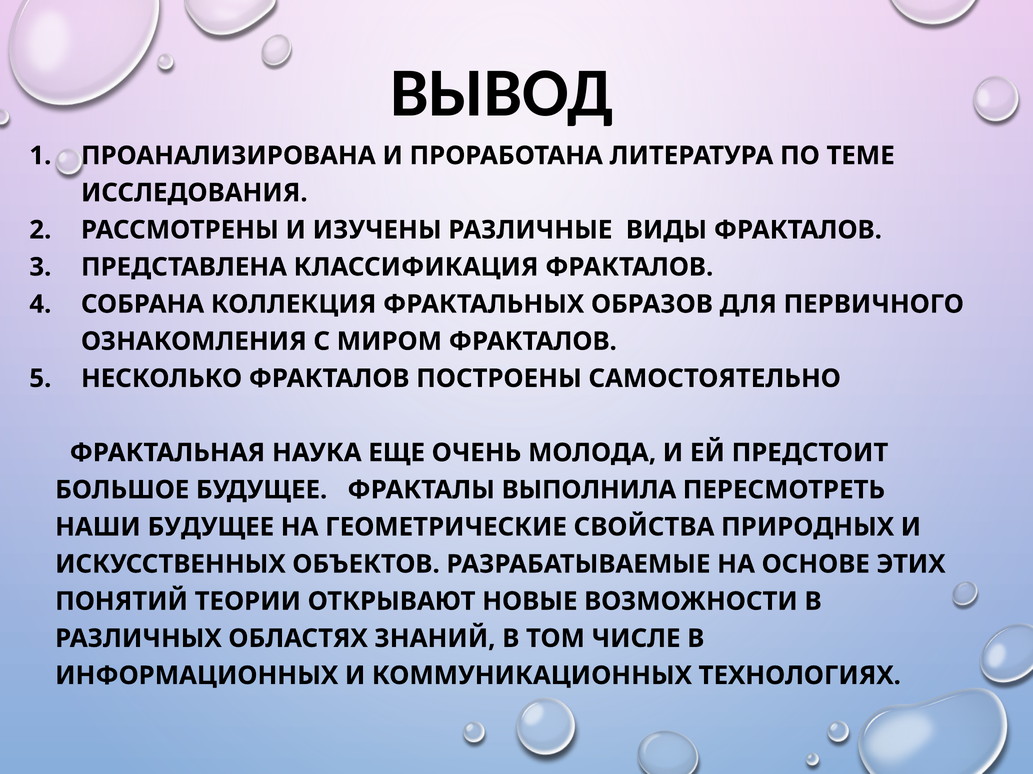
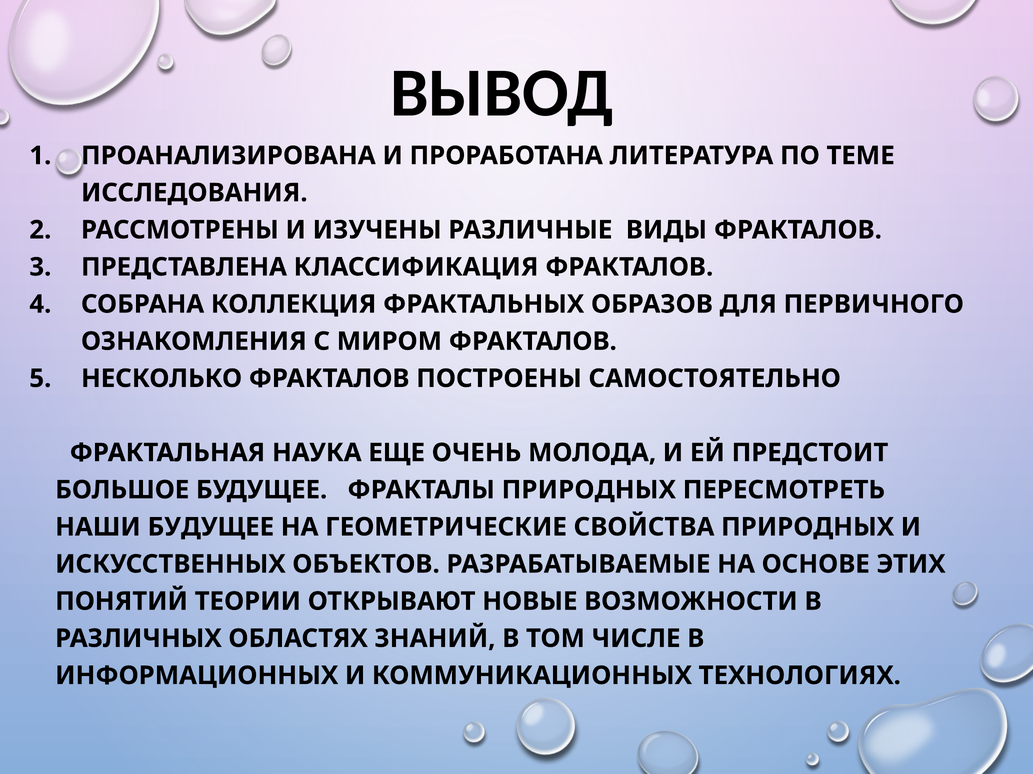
ФРАКТАЛЫ ВЫПОЛНИЛА: ВЫПОЛНИЛА -> ПРИРОДНЫХ
